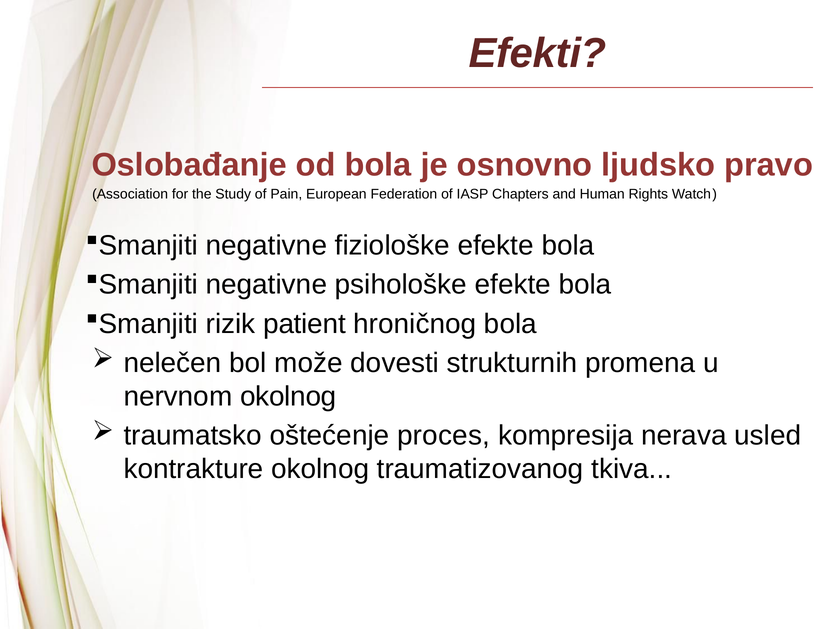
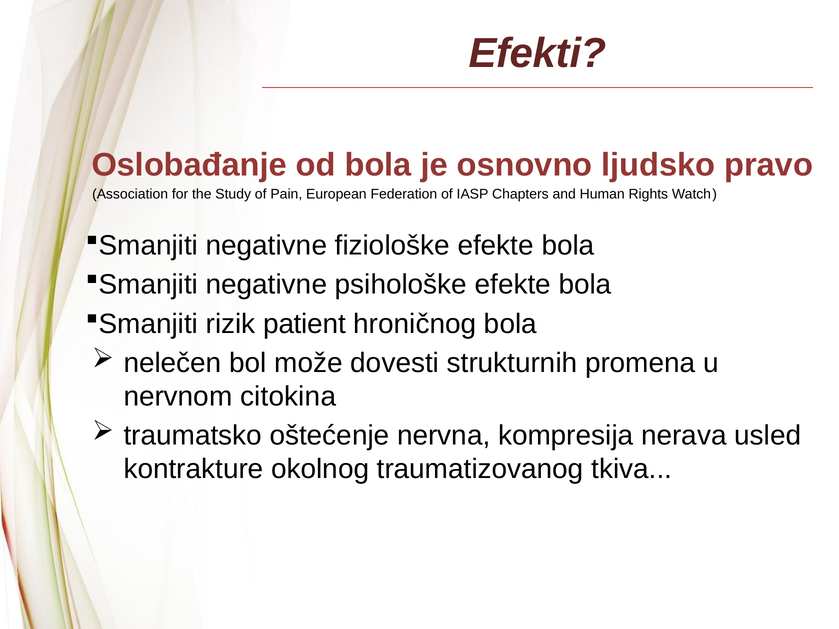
nervnom okolnog: okolnog -> citokina
proces: proces -> nervna
